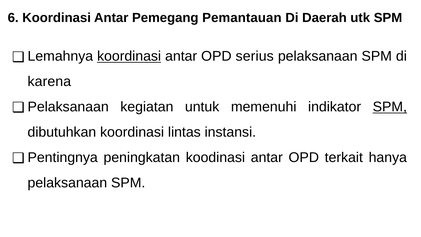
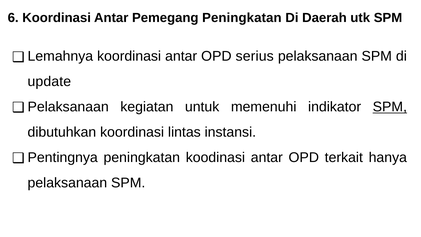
Pemegang Pemantauan: Pemantauan -> Peningkatan
koordinasi at (129, 56) underline: present -> none
karena: karena -> update
